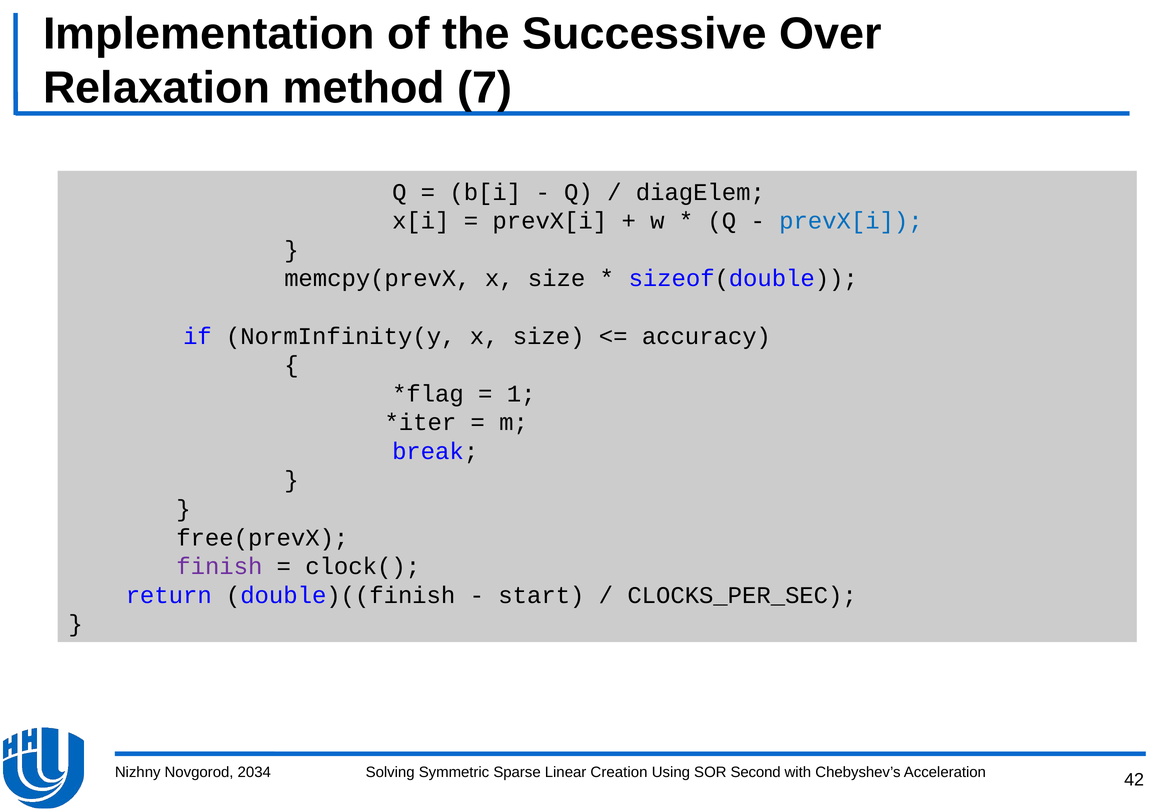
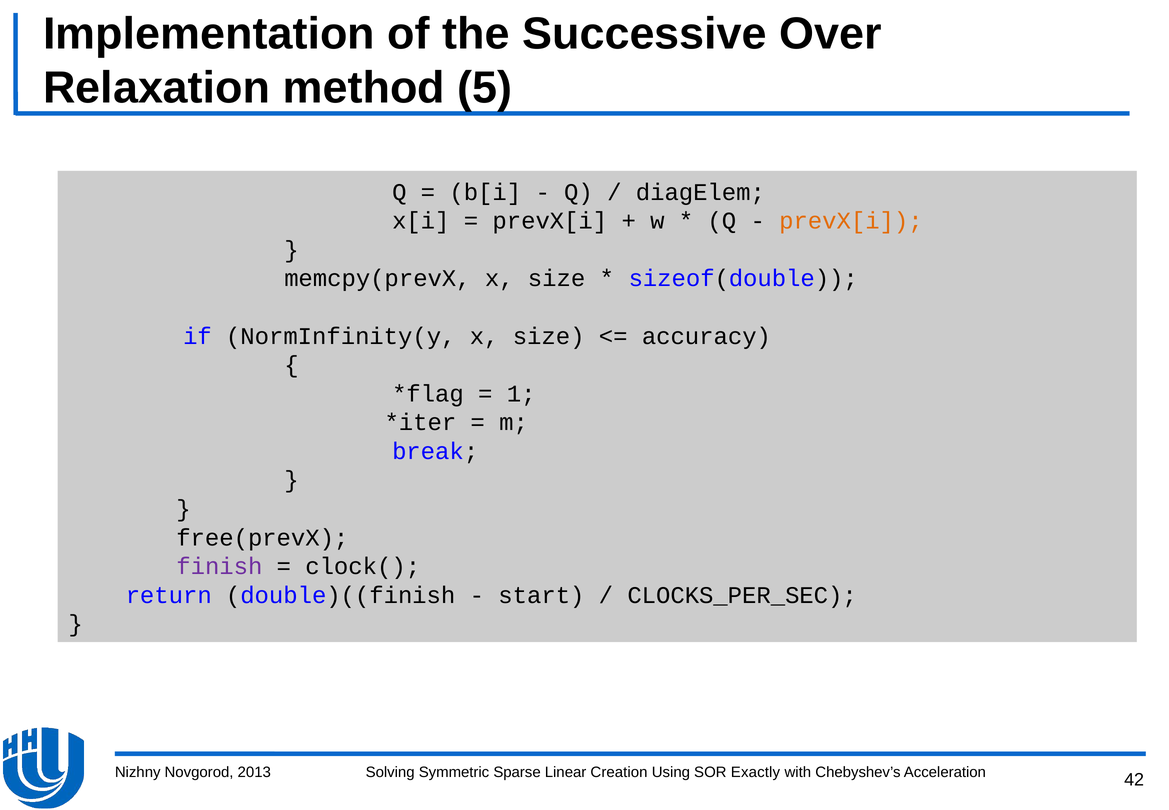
7: 7 -> 5
prevX[i at (851, 221) colour: blue -> orange
2034: 2034 -> 2013
Second: Second -> Exactly
